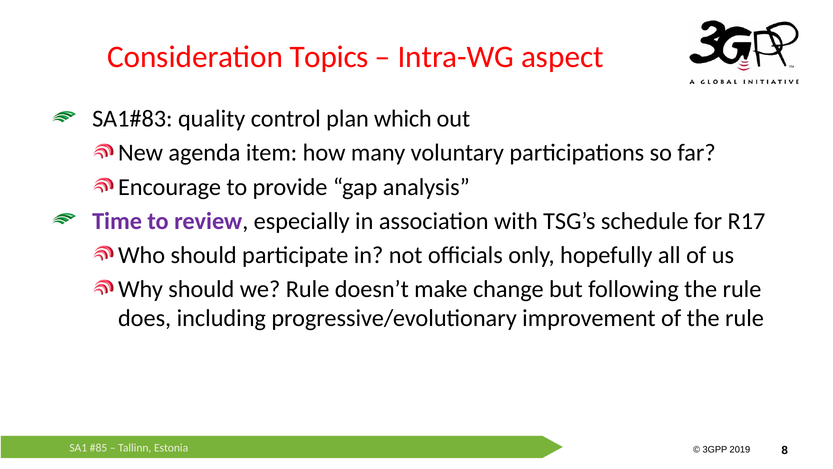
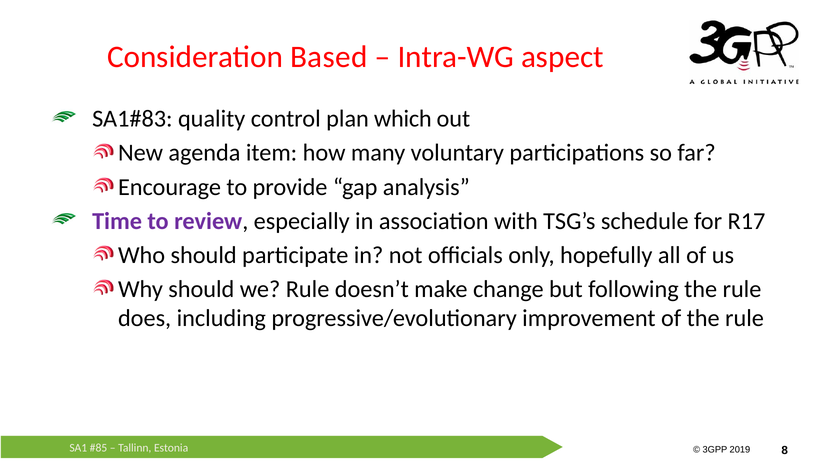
Topics: Topics -> Based
